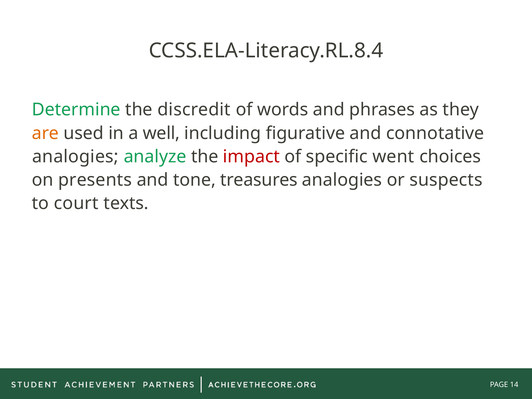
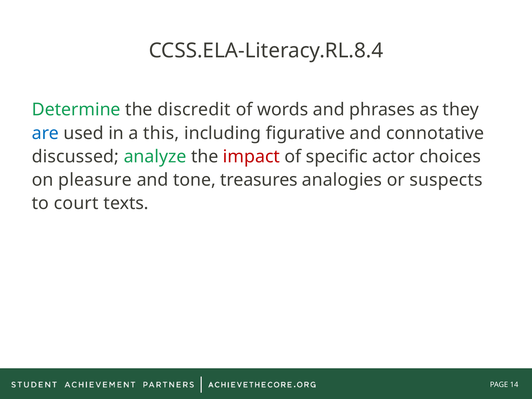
are colour: orange -> blue
well: well -> this
analogies at (75, 157): analogies -> discussed
went: went -> actor
presents: presents -> pleasure
